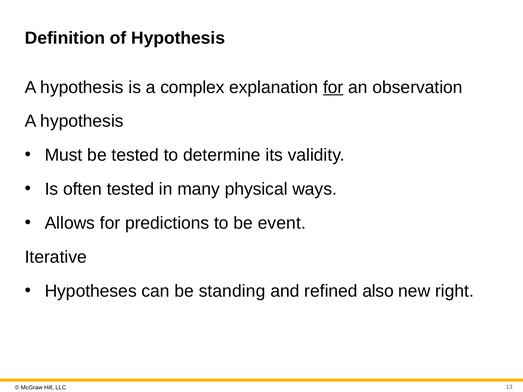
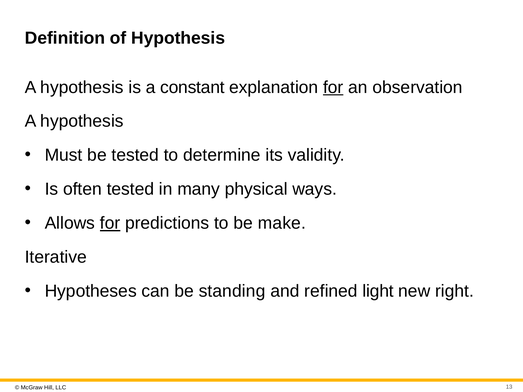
complex: complex -> constant
for at (110, 223) underline: none -> present
event: event -> make
also: also -> light
